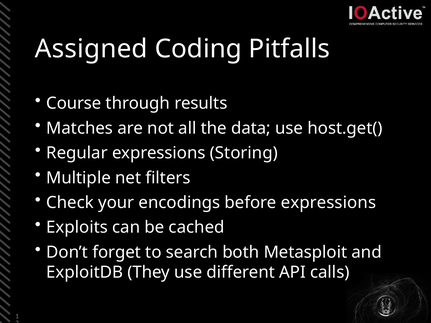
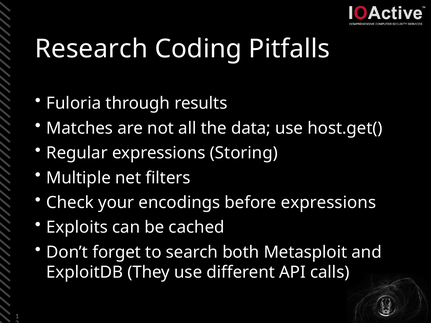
Assigned: Assigned -> Research
Course: Course -> Fuloria
